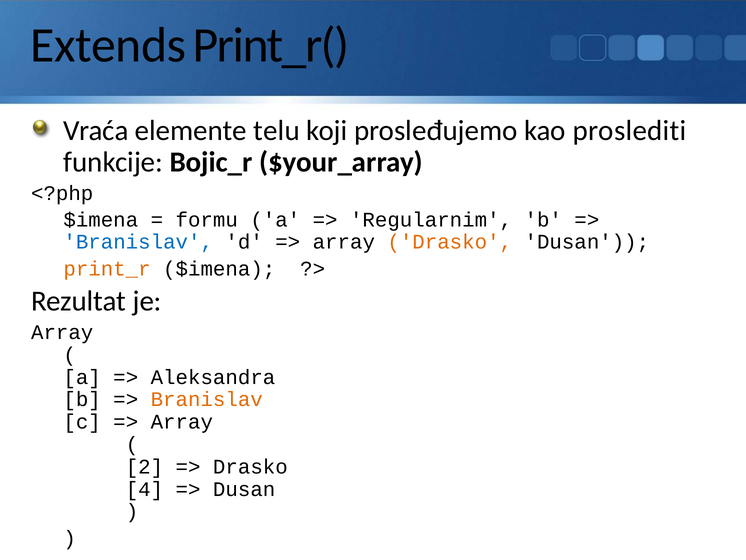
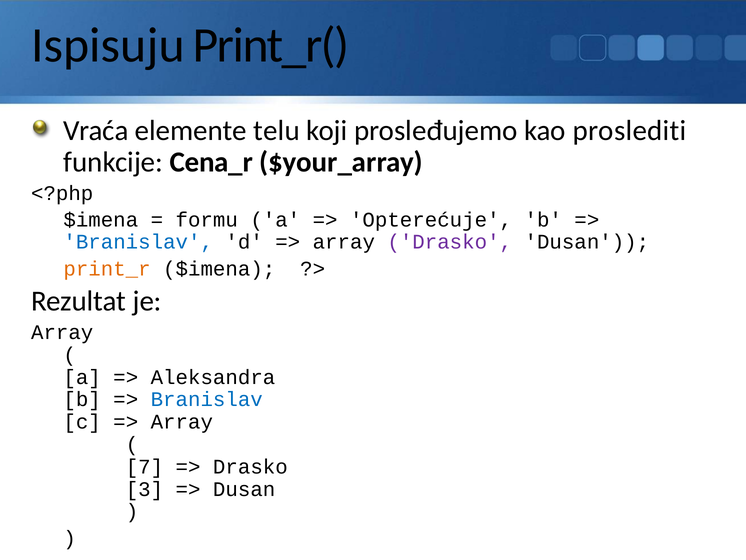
Extends: Extends -> Ispisuju
Bojic_r: Bojic_r -> Cena_r
Regularnim: Regularnim -> Opterećuje
Drasko at (450, 242) colour: orange -> purple
Branislav at (207, 399) colour: orange -> blue
2: 2 -> 7
4: 4 -> 3
